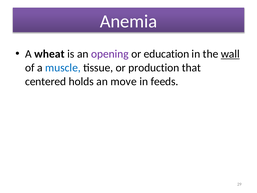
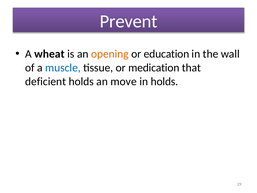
Anemia: Anemia -> Prevent
opening colour: purple -> orange
wall underline: present -> none
production: production -> medication
centered: centered -> deficient
in feeds: feeds -> holds
